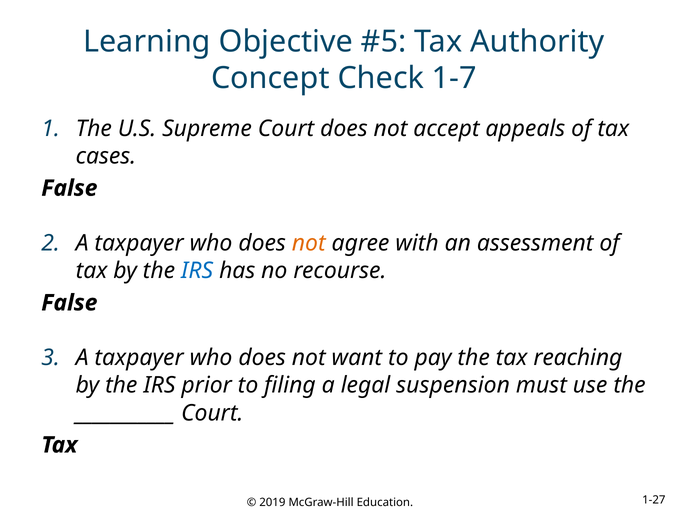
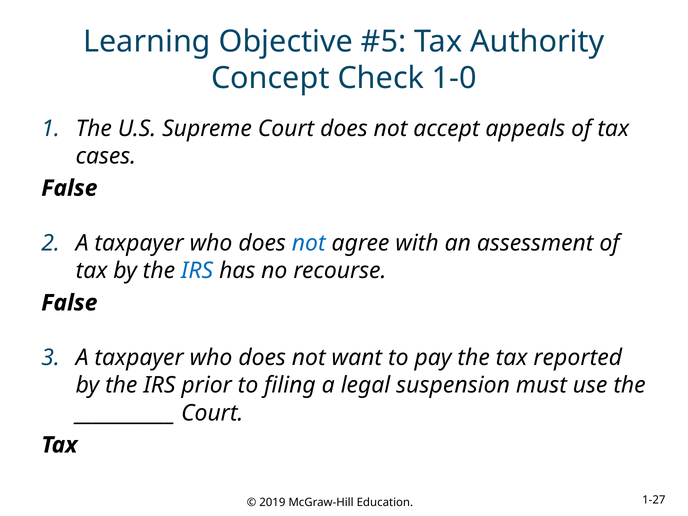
1-7: 1-7 -> 1-0
not at (309, 243) colour: orange -> blue
reaching: reaching -> reported
